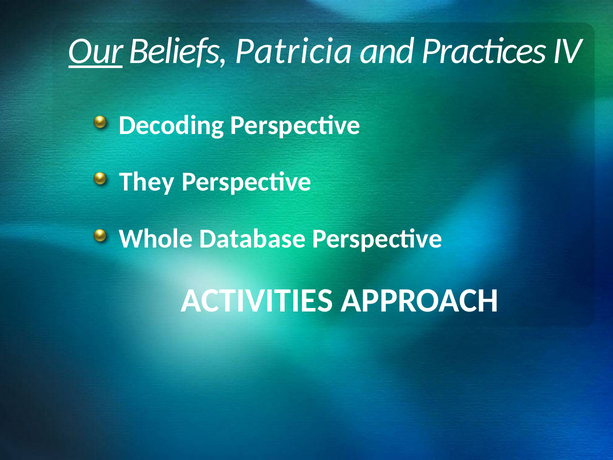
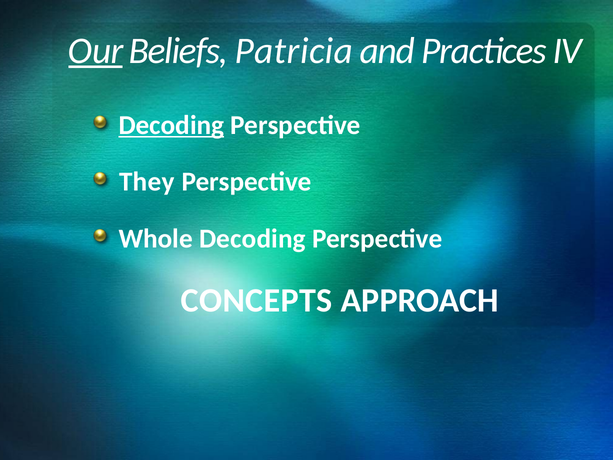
Decoding at (171, 125) underline: none -> present
Whole Database: Database -> Decoding
ACTIVITIES: ACTIVITIES -> CONCEPTS
